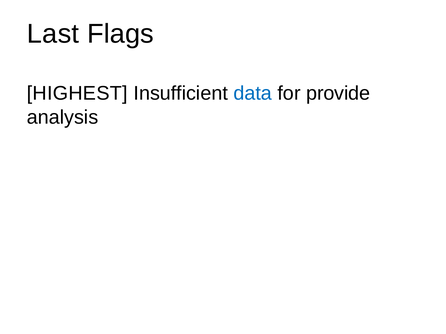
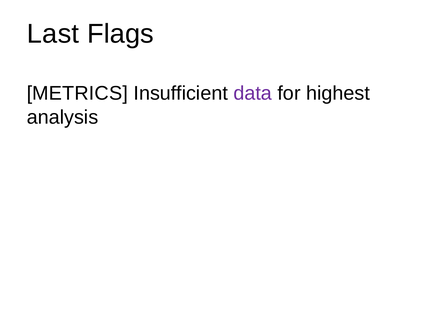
HIGHEST: HIGHEST -> METRICS
data colour: blue -> purple
provide: provide -> highest
